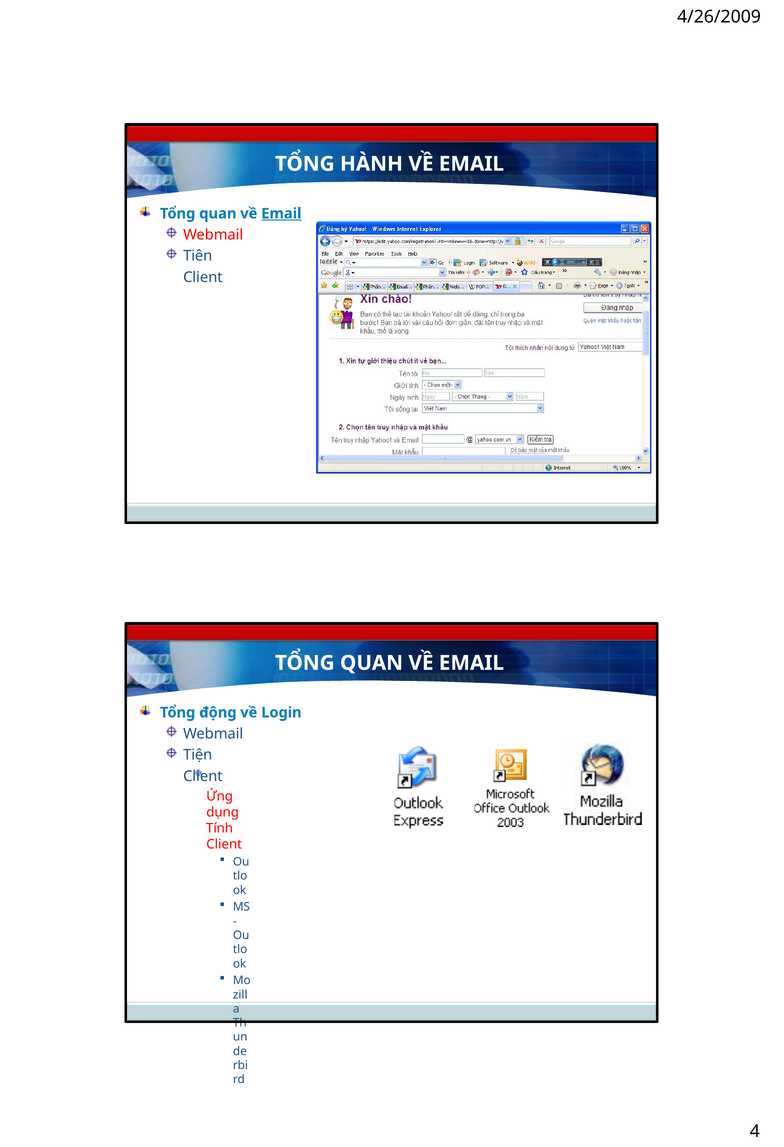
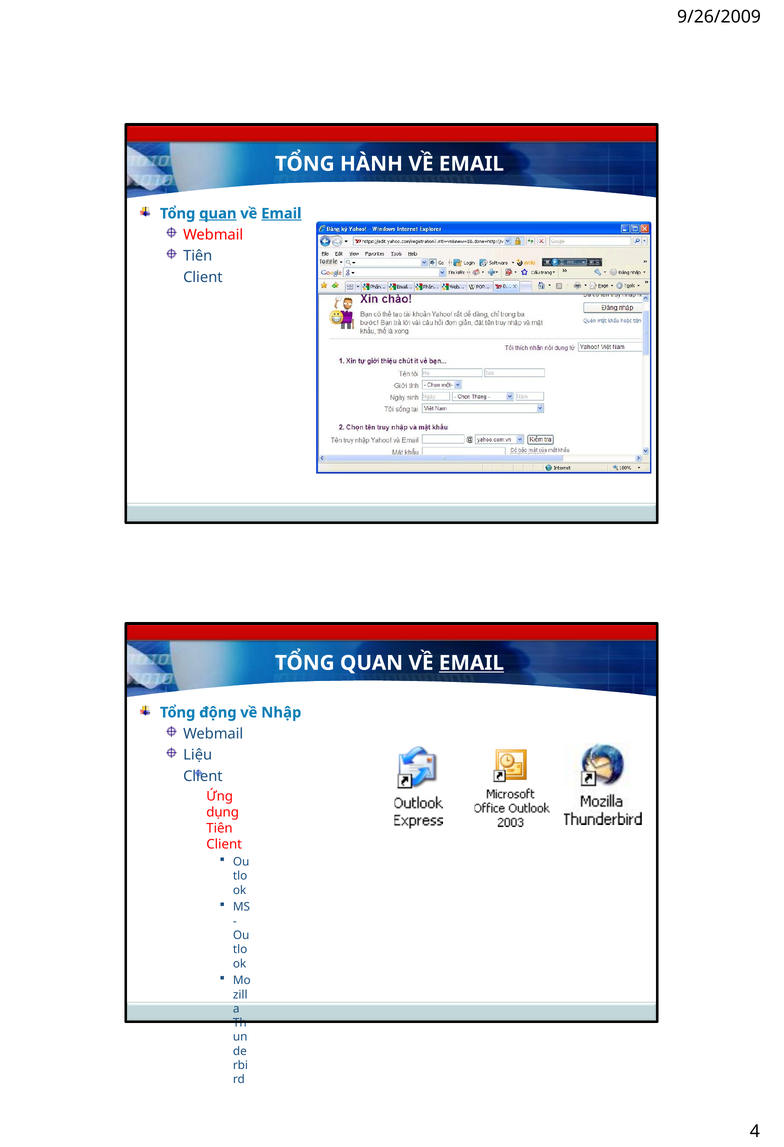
4/26/2009: 4/26/2009 -> 9/26/2009
quan at (218, 214) underline: none -> present
EMAIL at (471, 664) underline: none -> present
Login: Login -> Nhập
Tiện: Tiện -> Liệu
Tính at (220, 829): Tính -> Tiên
